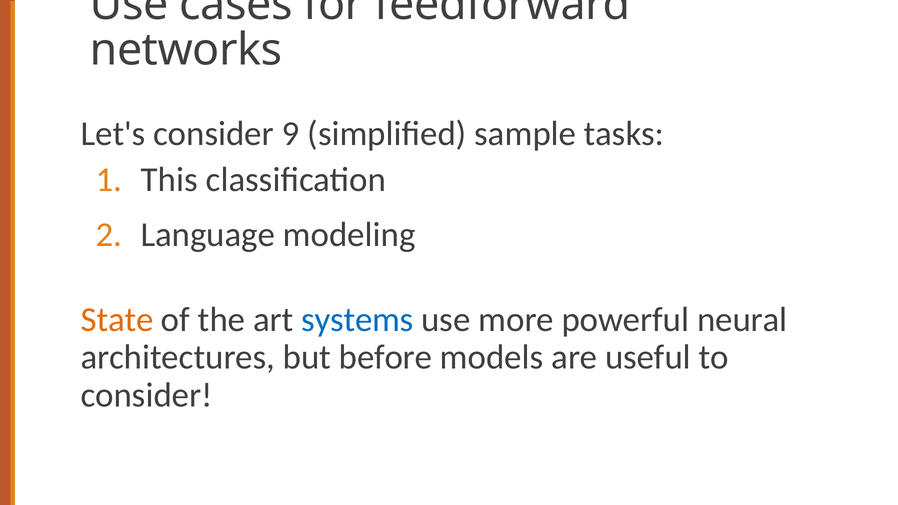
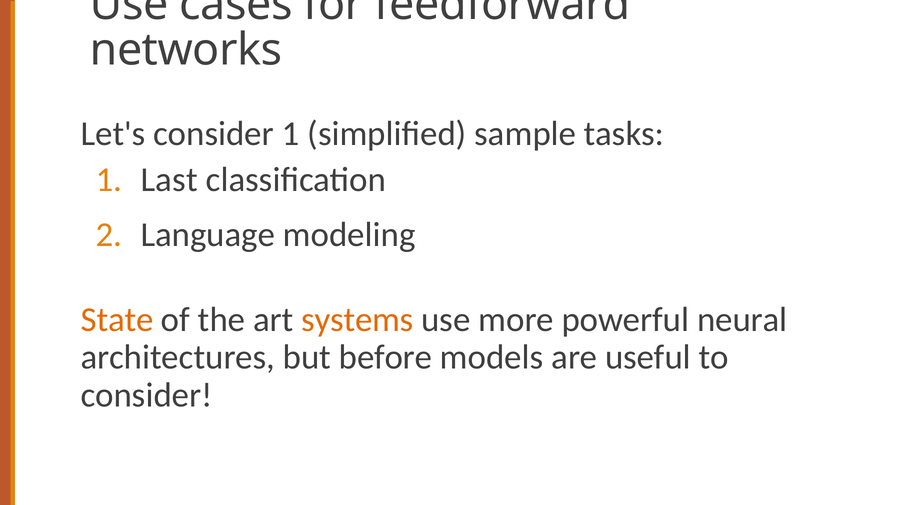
consider 9: 9 -> 1
This: This -> Last
systems colour: blue -> orange
